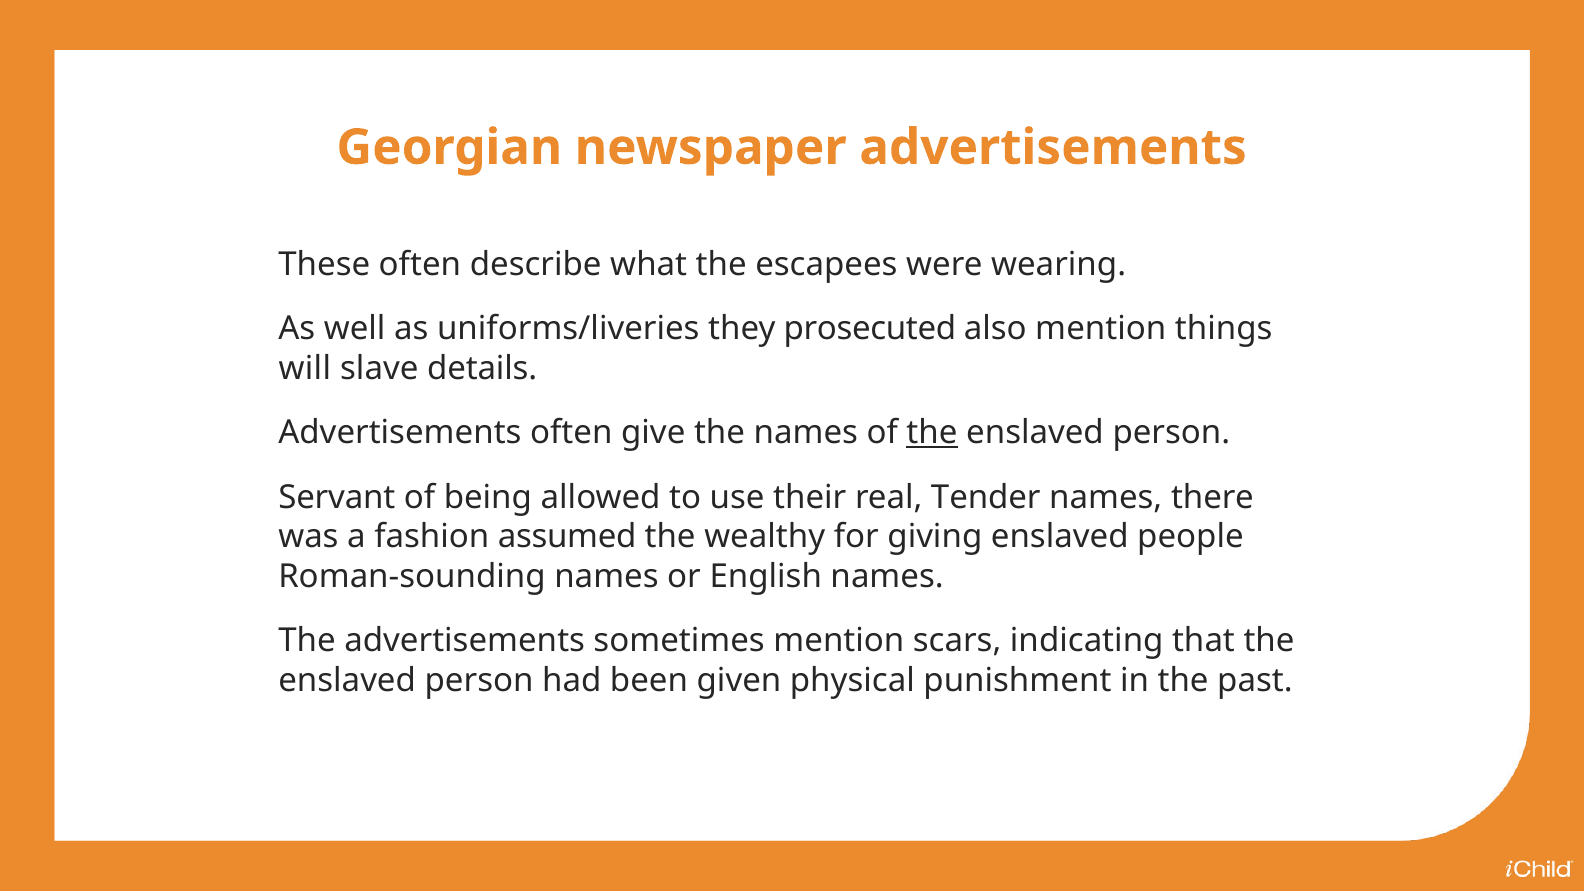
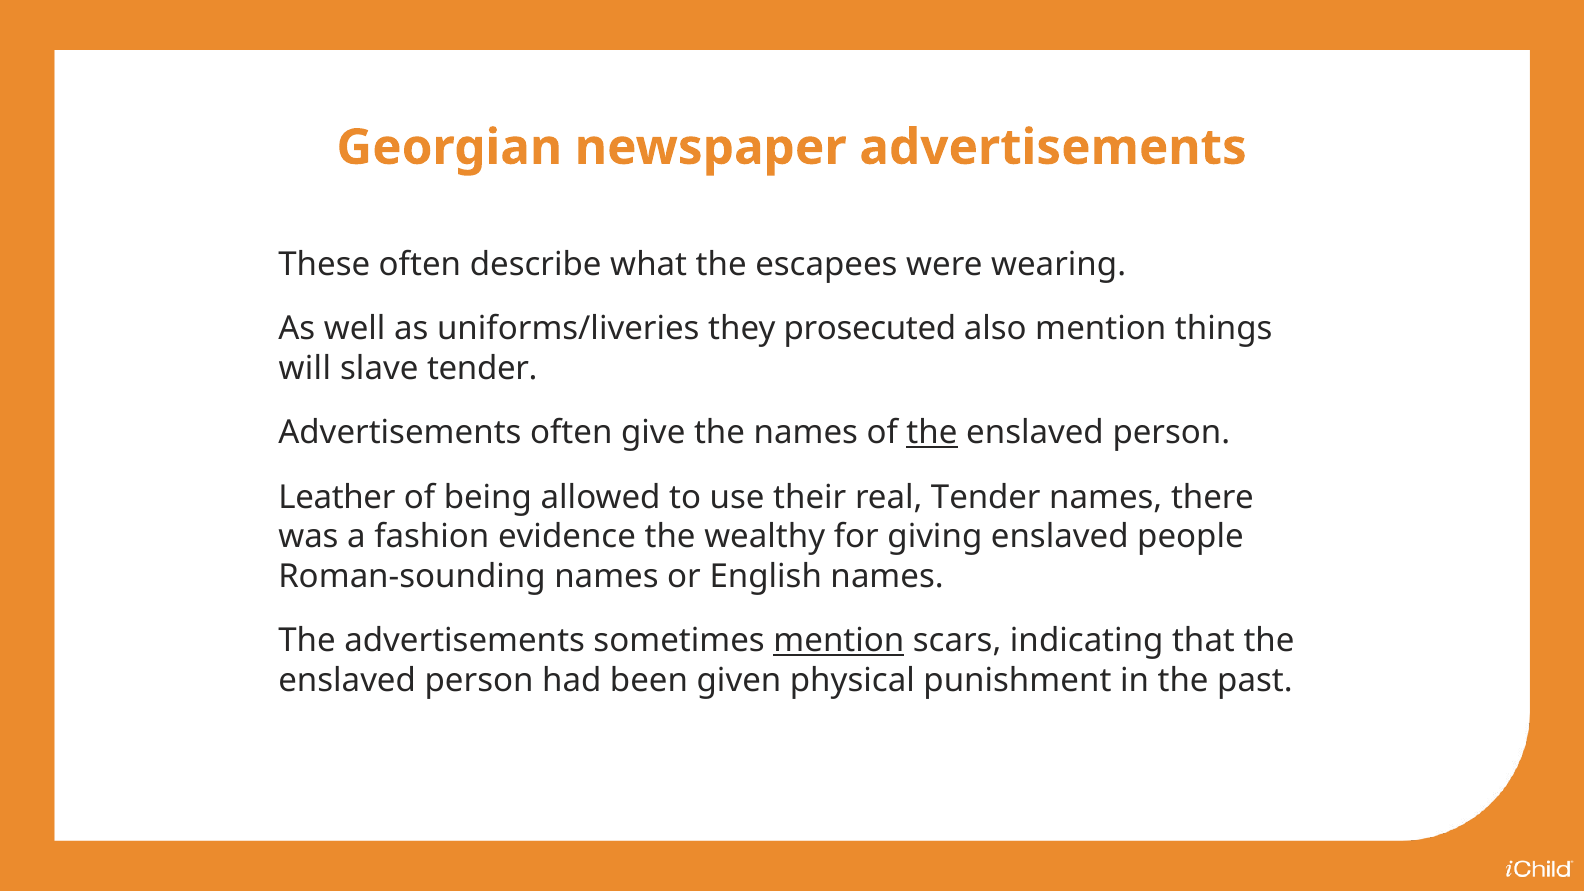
slave details: details -> tender
Servant: Servant -> Leather
assumed: assumed -> evidence
mention at (839, 641) underline: none -> present
